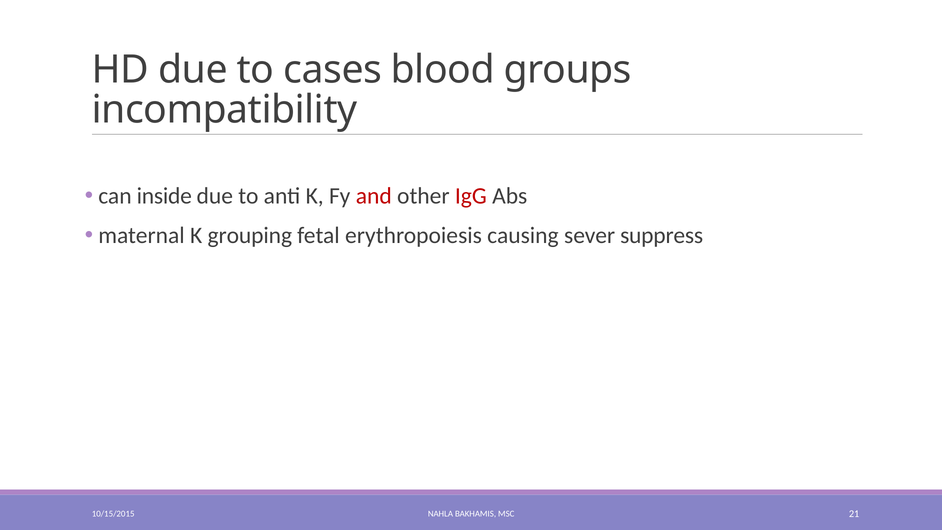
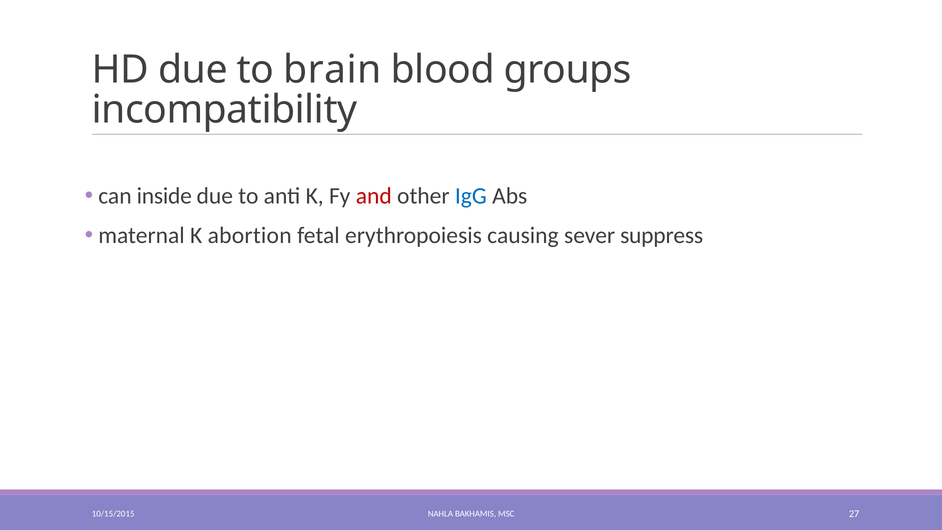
cases: cases -> brain
IgG colour: red -> blue
grouping: grouping -> abortion
21: 21 -> 27
